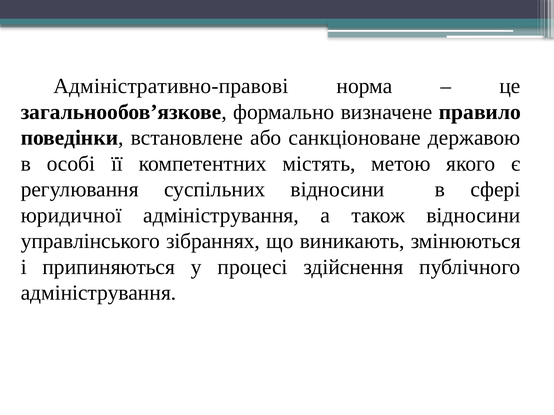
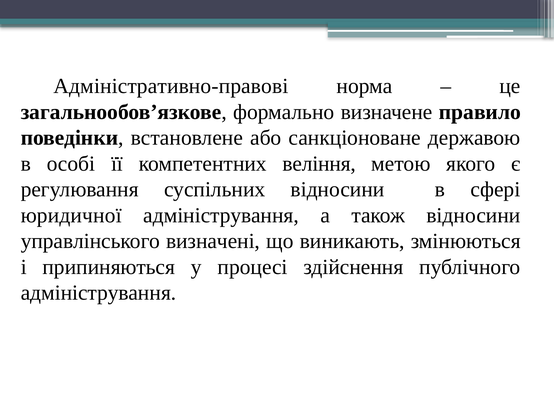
містять: містять -> веління
зібраннях: зібраннях -> визначені
